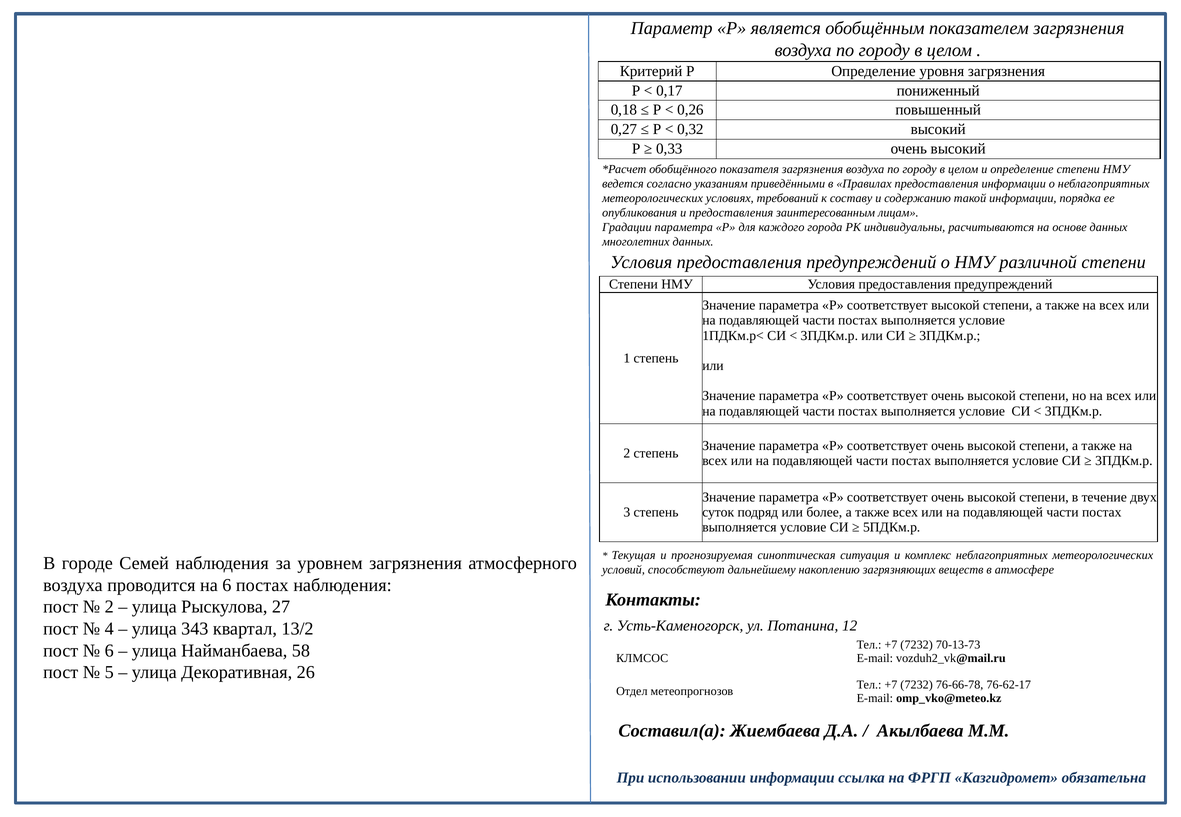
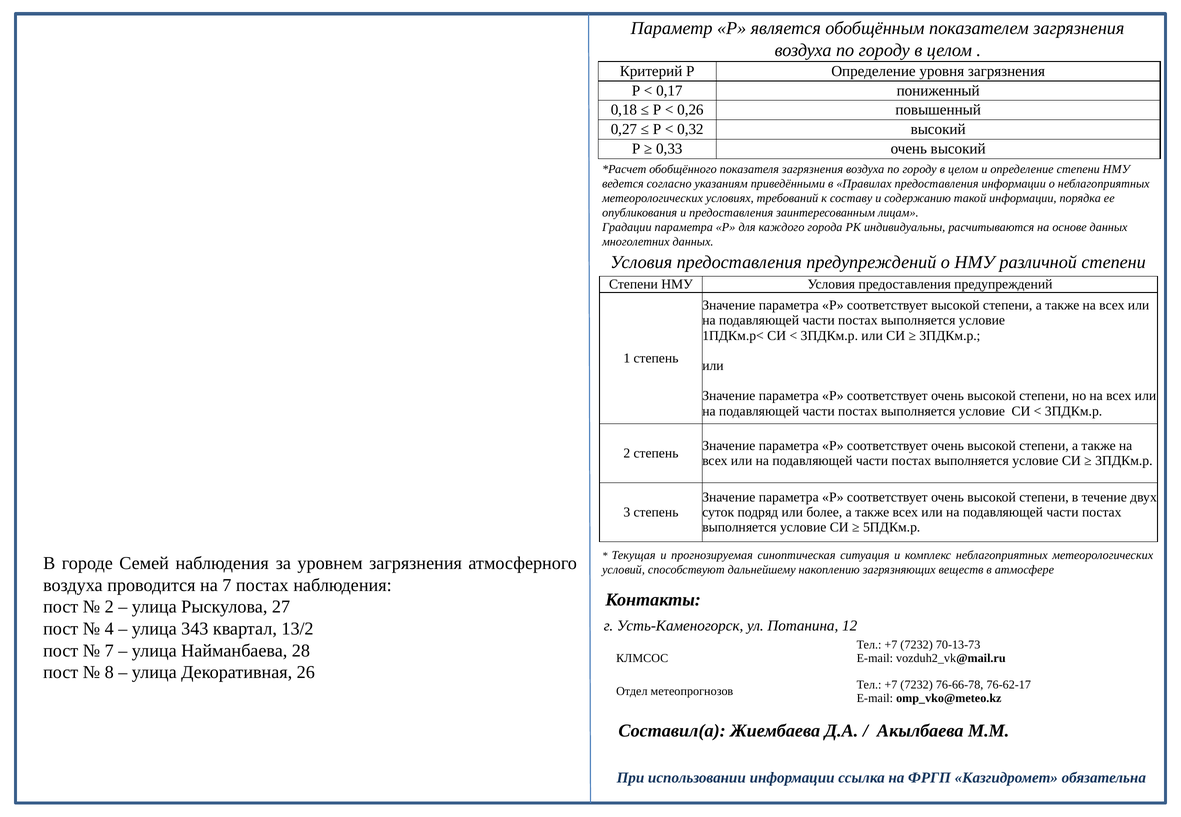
на 6: 6 -> 7
6 at (109, 651): 6 -> 7
58: 58 -> 28
5: 5 -> 8
